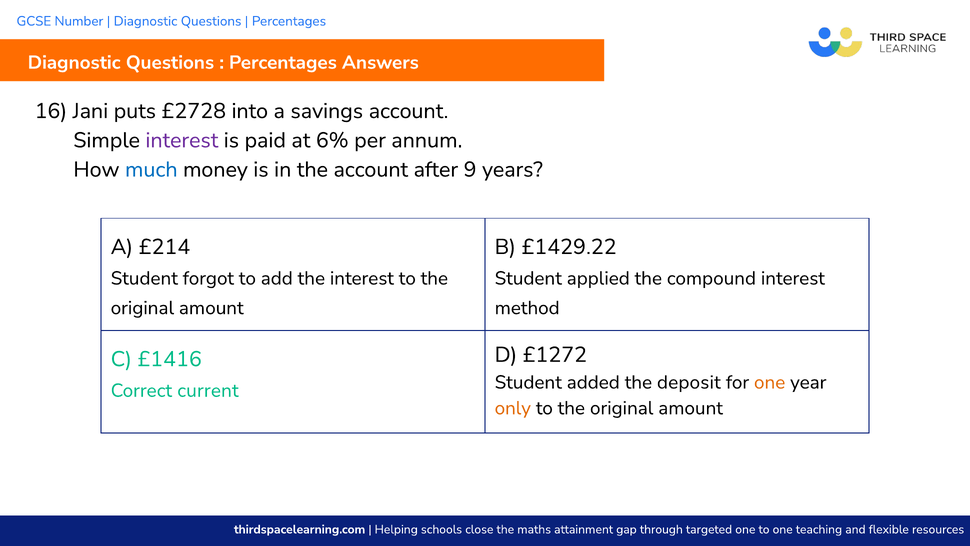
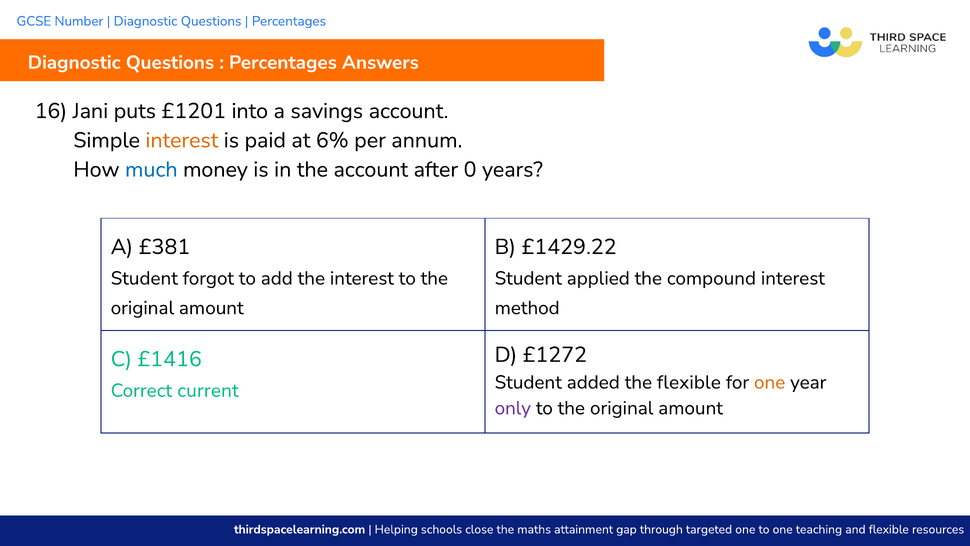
£2728: £2728 -> £1201
interest at (182, 140) colour: purple -> orange
9: 9 -> 0
£214: £214 -> £381
the deposit: deposit -> flexible
only colour: orange -> purple
